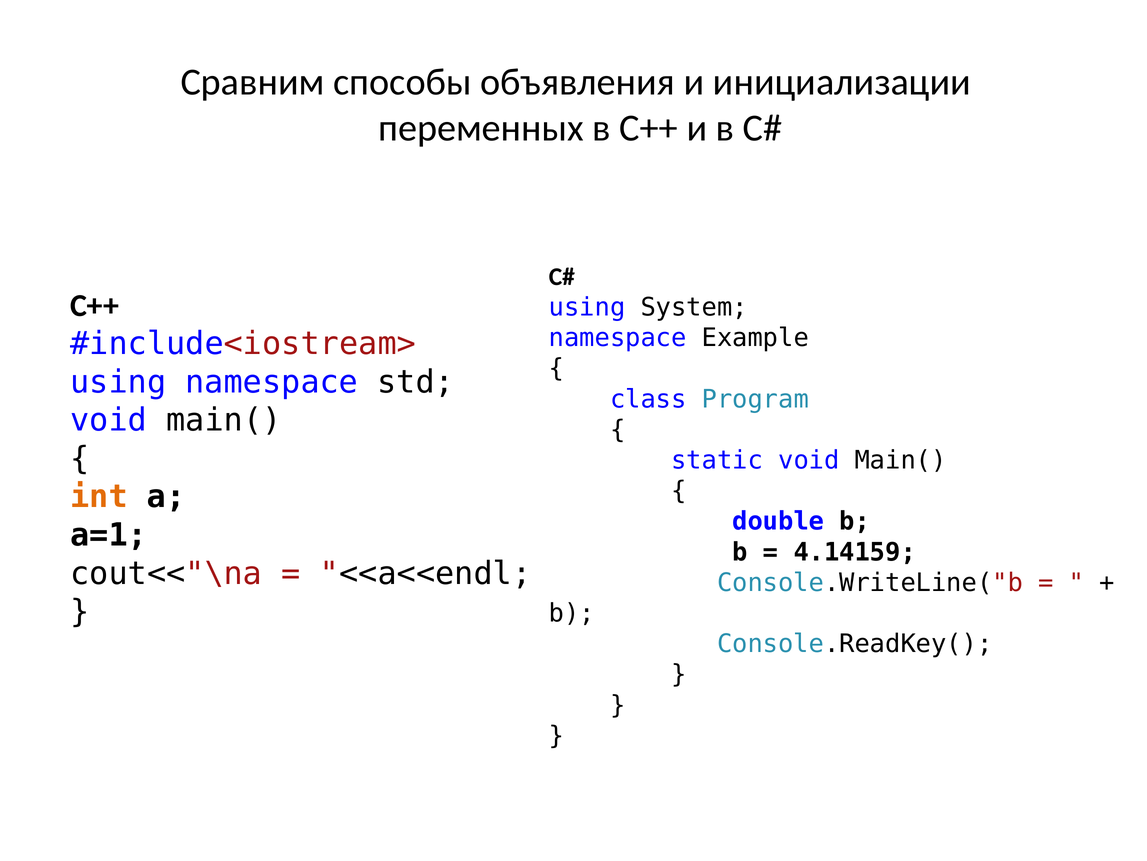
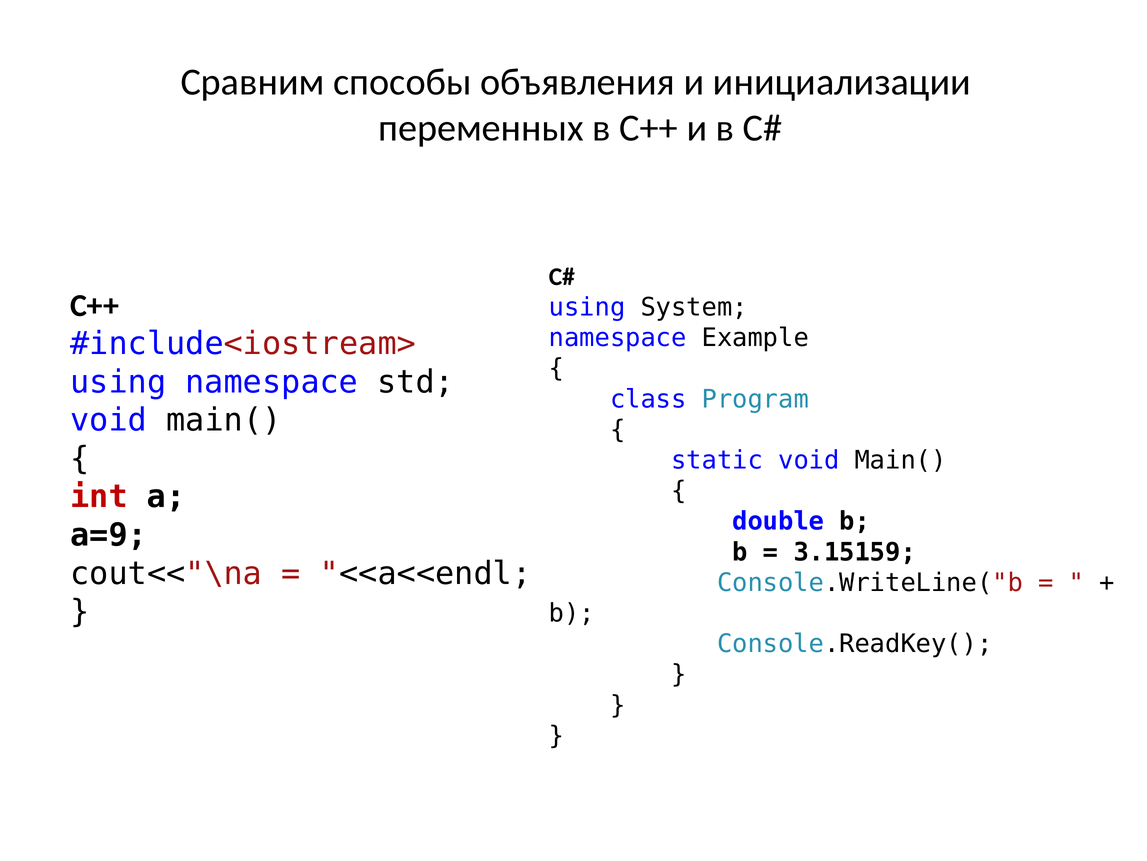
int colour: orange -> red
a=1: a=1 -> a=9
4.14159: 4.14159 -> 3.15159
